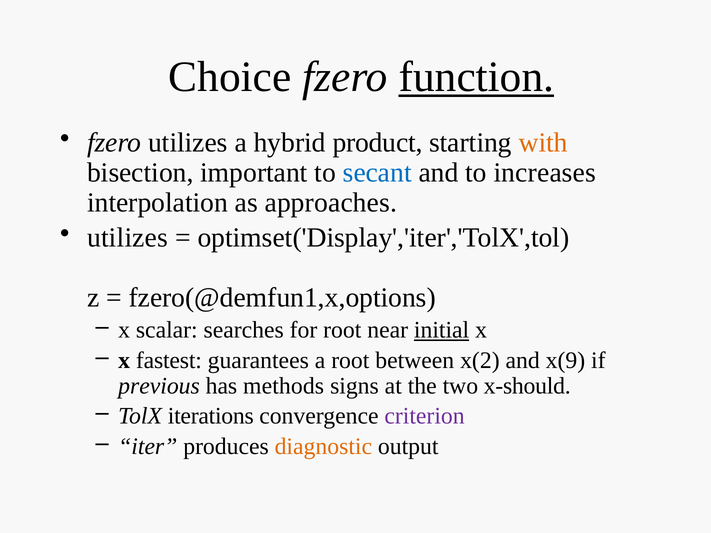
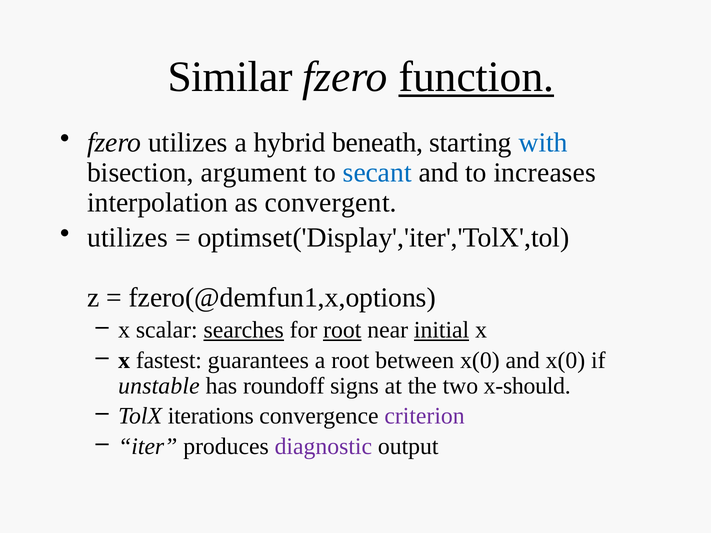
Choice: Choice -> Similar
product: product -> beneath
with colour: orange -> blue
important: important -> argument
approaches: approaches -> convergent
searches underline: none -> present
root at (342, 330) underline: none -> present
between x(2: x(2 -> x(0
and x(9: x(9 -> x(0
previous: previous -> unstable
methods: methods -> roundoff
diagnostic colour: orange -> purple
